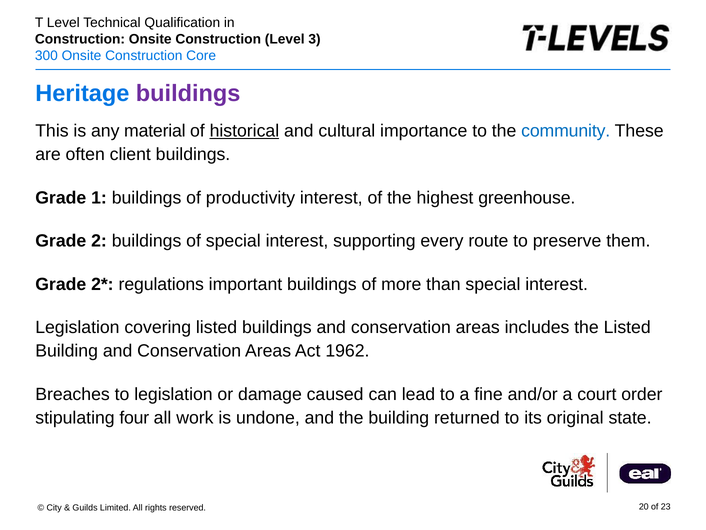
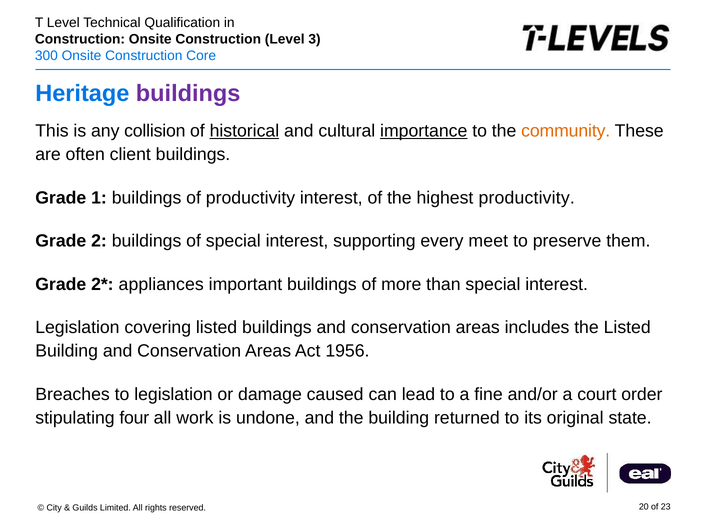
material: material -> collision
importance underline: none -> present
community colour: blue -> orange
highest greenhouse: greenhouse -> productivity
route: route -> meet
regulations: regulations -> appliances
1962: 1962 -> 1956
